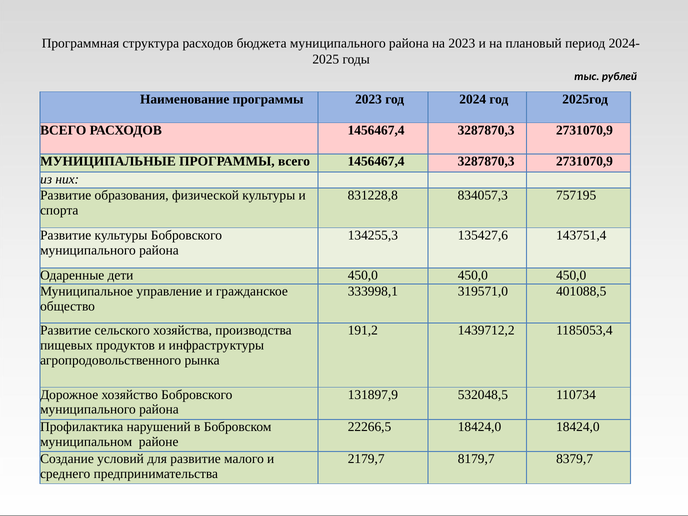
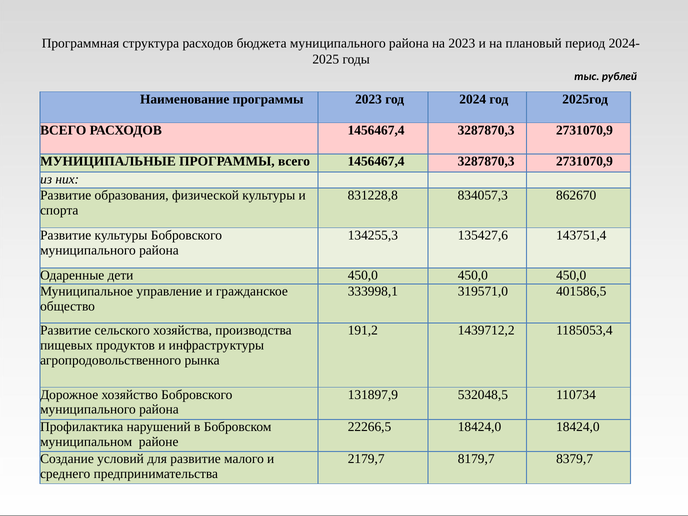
757195: 757195 -> 862670
401088,5: 401088,5 -> 401586,5
